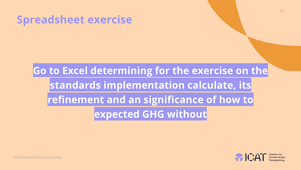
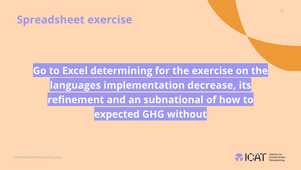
standards: standards -> languages
calculate: calculate -> decrease
significance: significance -> subnational
